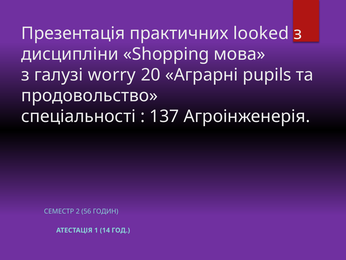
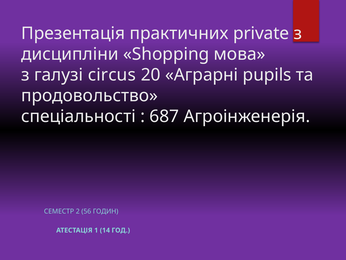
looked: looked -> private
worry: worry -> circus
137: 137 -> 687
